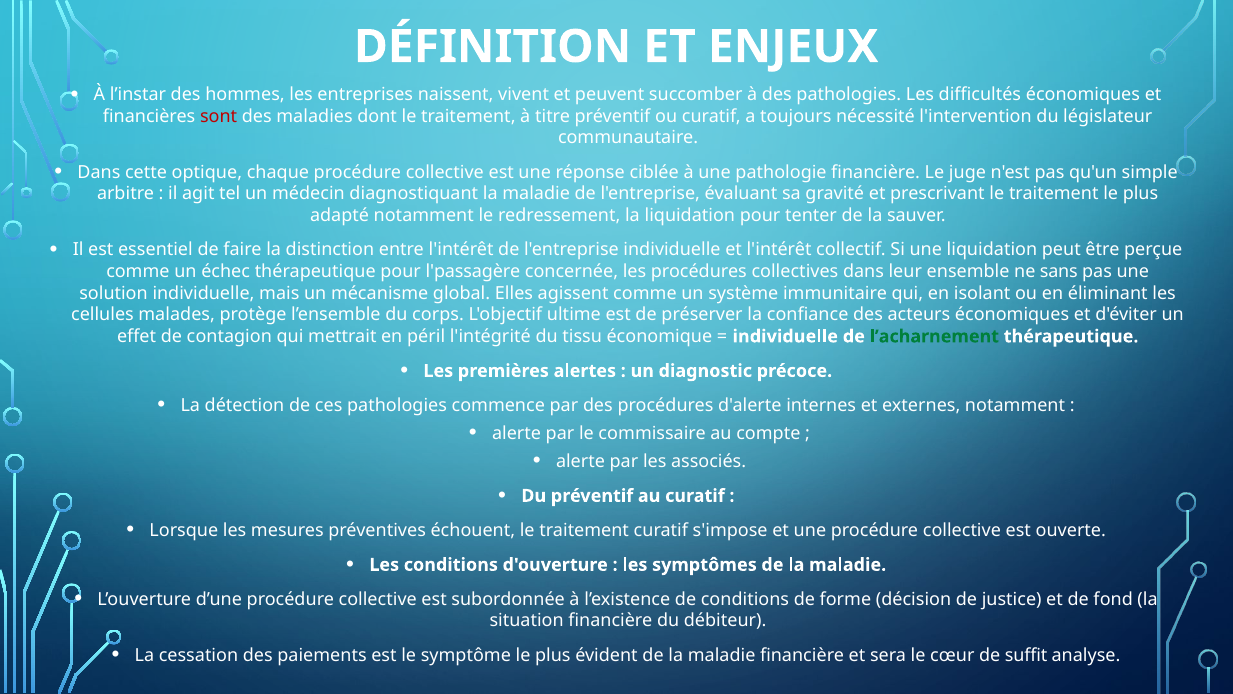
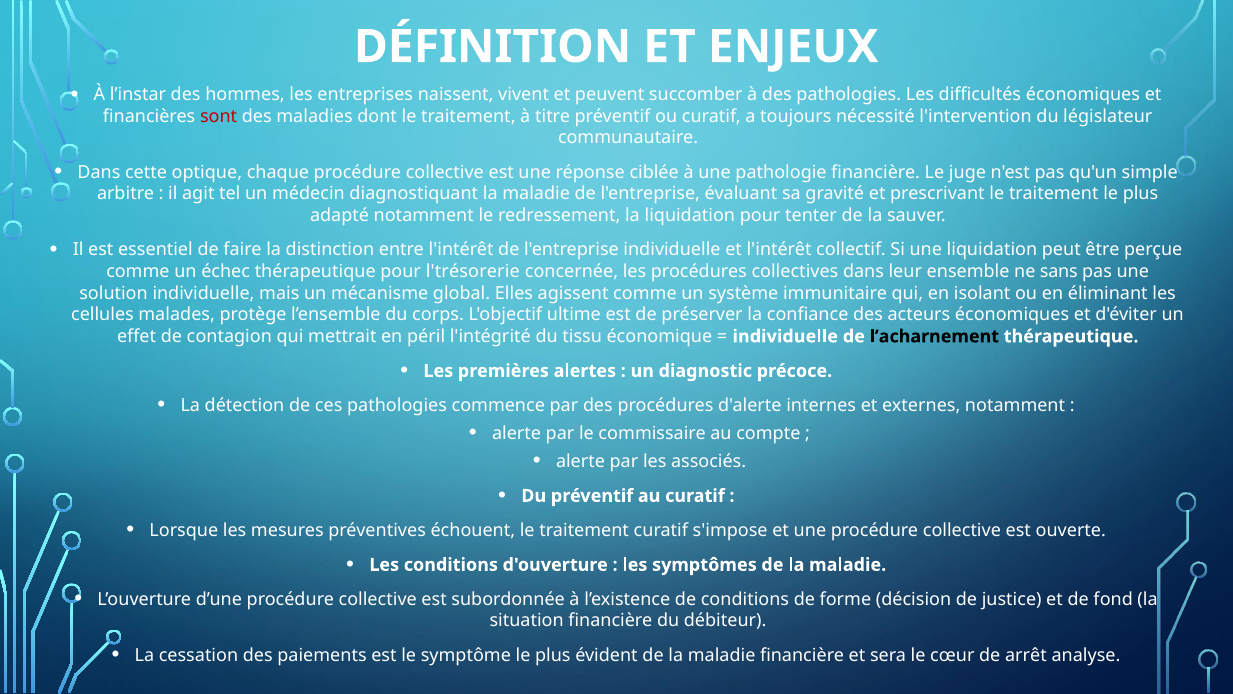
l'passagère: l'passagère -> l'trésorerie
l’acharnement colour: green -> black
suffit: suffit -> arrêt
